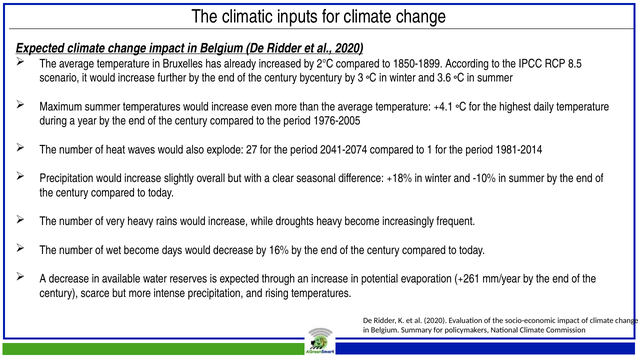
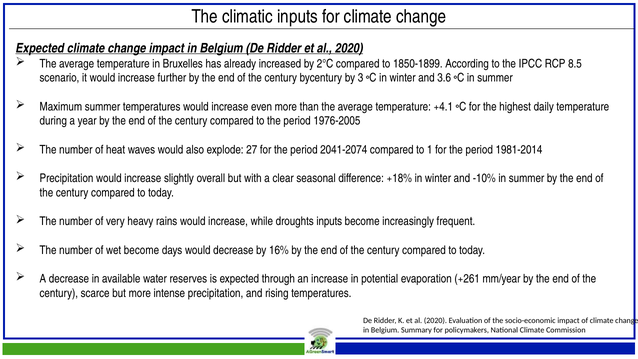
droughts heavy: heavy -> inputs
